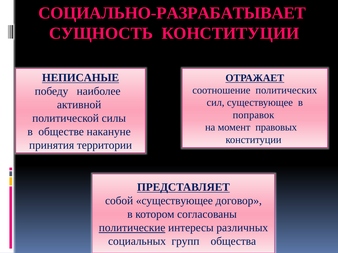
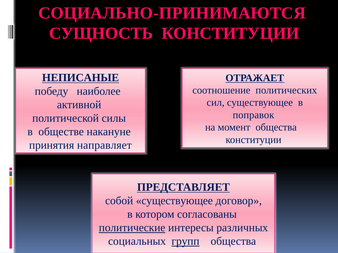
СОЦИАЛЬНО-РАЗРАБАТЫВАЕТ: СОЦИАЛЬНО-РАЗРАБАТЫВАЕТ -> СОЦИАЛЬНО-ПРИНИМАЮТСЯ
момент правовых: правовых -> общества
территории: территории -> направляет
групп underline: none -> present
